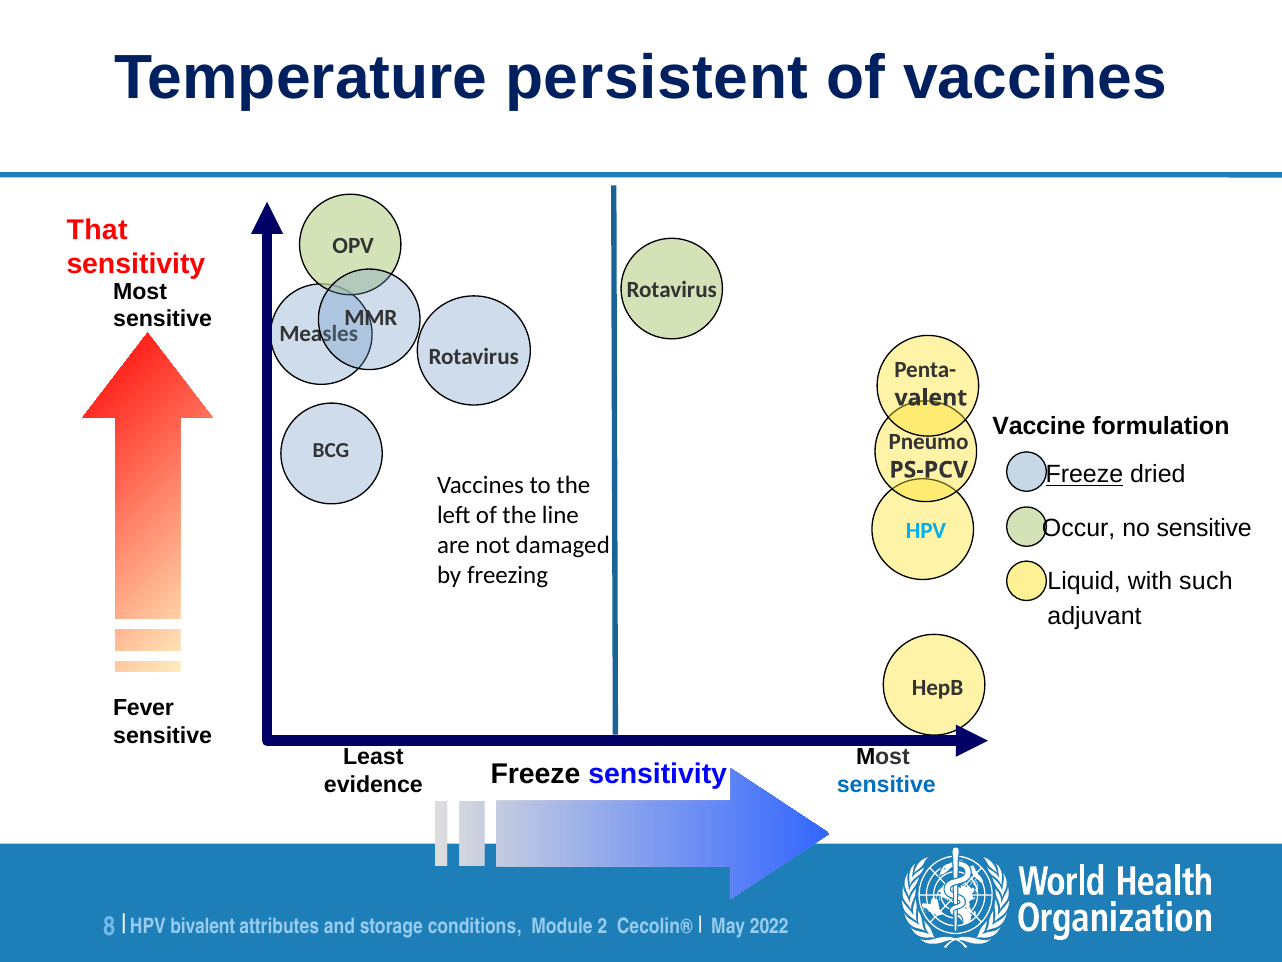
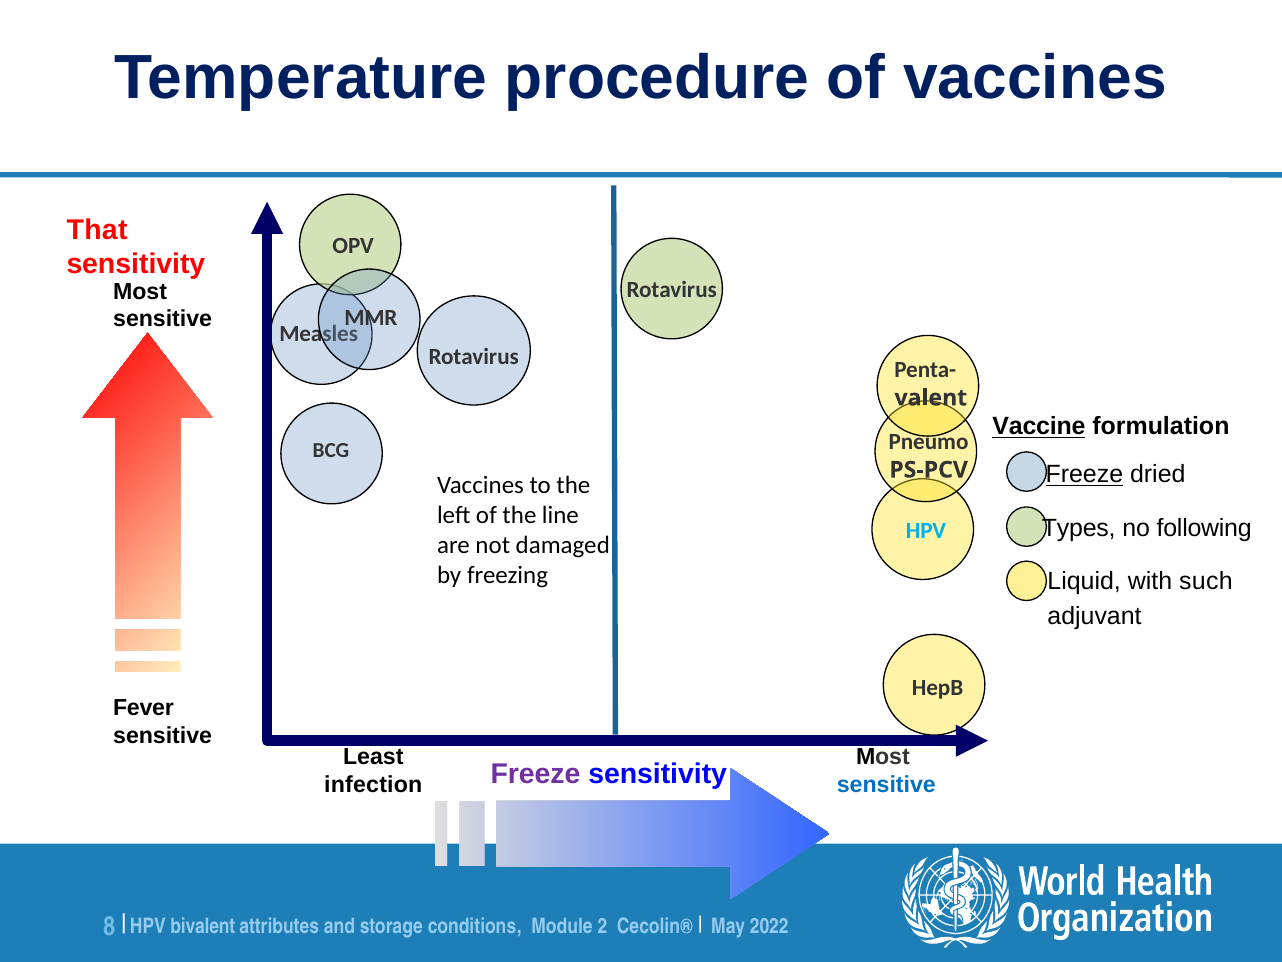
persistent: persistent -> procedure
Vaccine underline: none -> present
Occur: Occur -> Types
no sensitive: sensitive -> following
Freeze at (535, 774) colour: black -> purple
evidence: evidence -> infection
